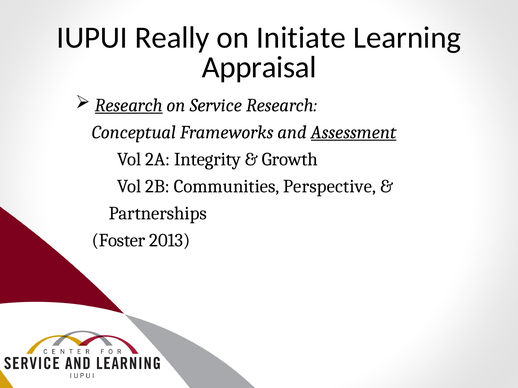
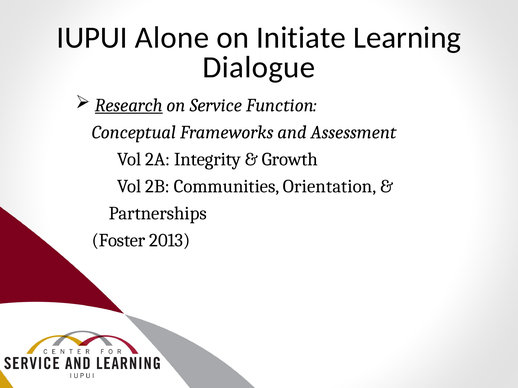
Really: Really -> Alone
Appraisal: Appraisal -> Dialogue
Service Research: Research -> Function
Assessment underline: present -> none
Perspective: Perspective -> Orientation
